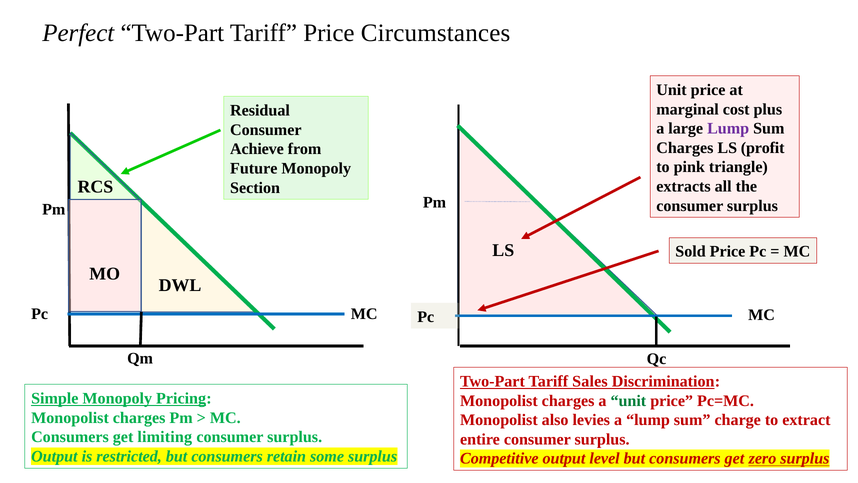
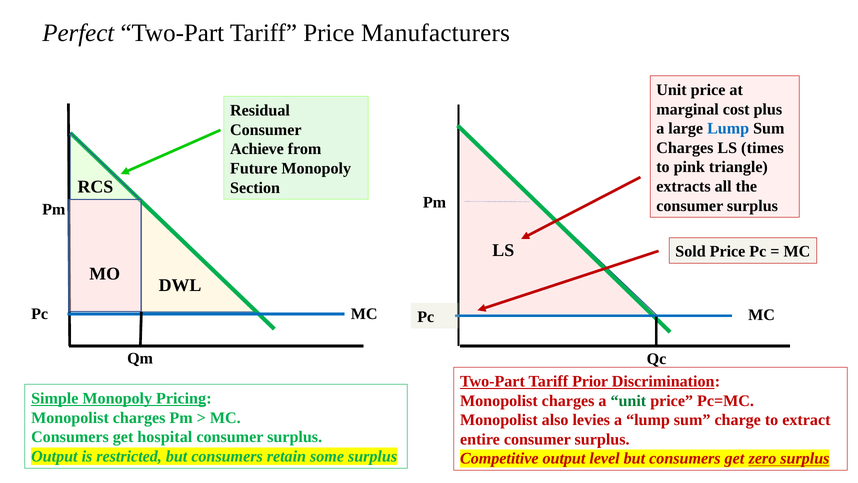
Circumstances: Circumstances -> Manufacturers
Lump at (728, 128) colour: purple -> blue
profit: profit -> times
Sales: Sales -> Prior
limiting: limiting -> hospital
